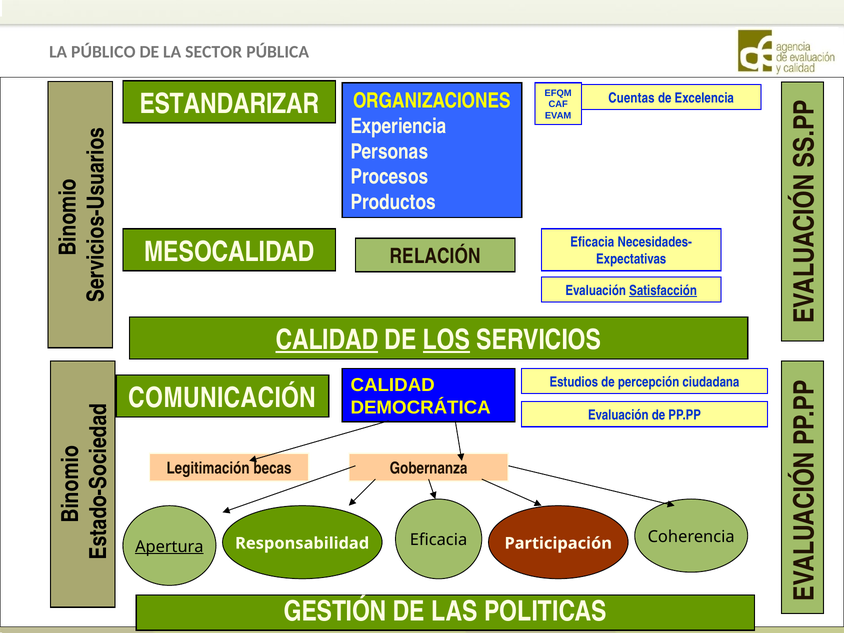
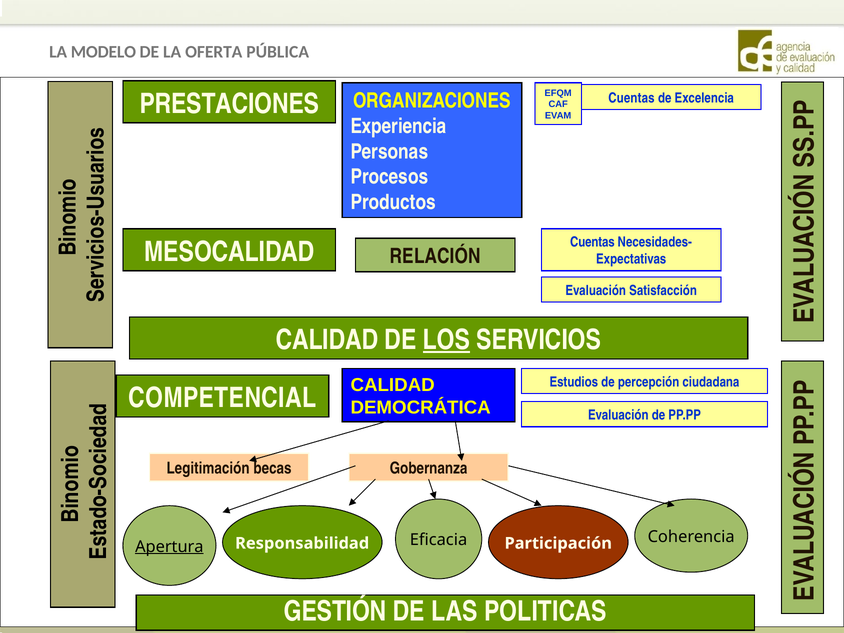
PÚBLICO: PÚBLICO -> MODELO
SECTOR: SECTOR -> OFERTA
ESTANDARIZAR: ESTANDARIZAR -> PRESTACIONES
Eficacia at (592, 242): Eficacia -> Cuentas
Satisfacción underline: present -> none
CALIDAD at (327, 340) underline: present -> none
COMUNICACIÓN: COMUNICACIÓN -> COMPETENCIAL
